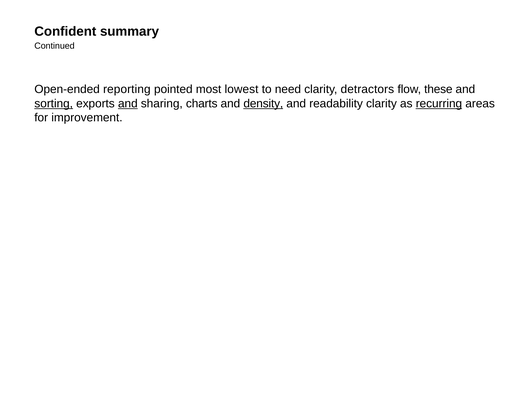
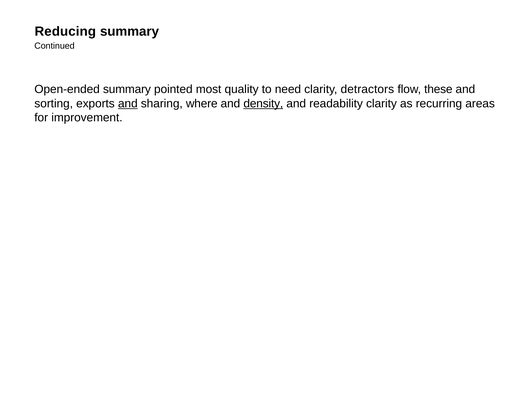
Confident: Confident -> Reducing
Open-ended reporting: reporting -> summary
lowest: lowest -> quality
sorting underline: present -> none
charts: charts -> where
recurring underline: present -> none
